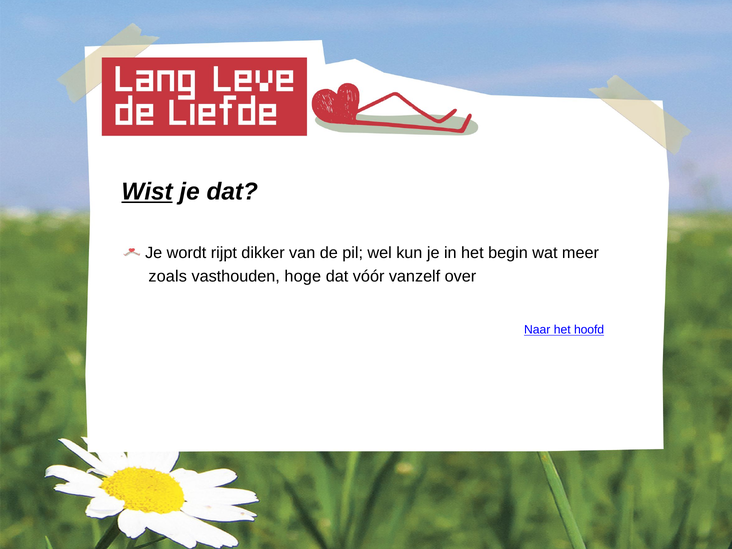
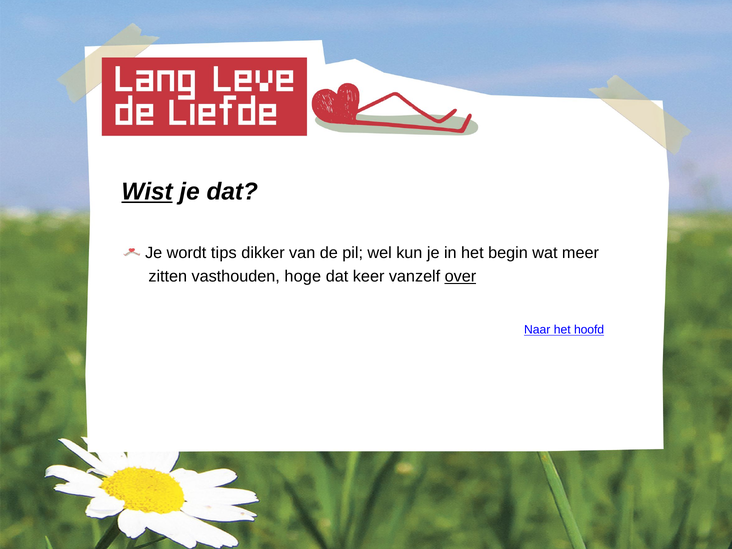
rijpt: rijpt -> tips
zoals: zoals -> zitten
vóór: vóór -> keer
over underline: none -> present
